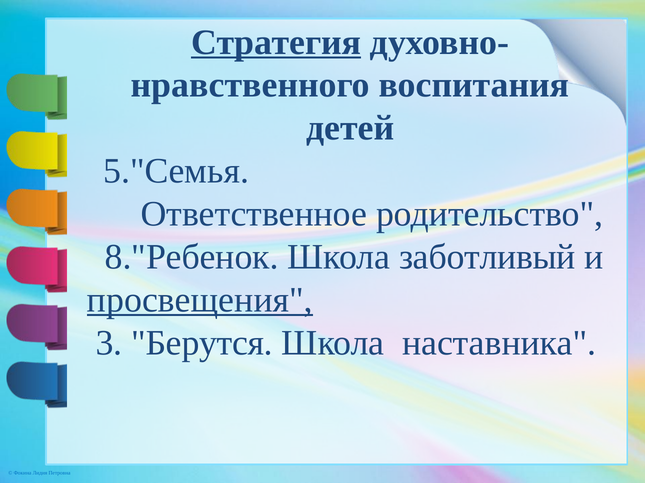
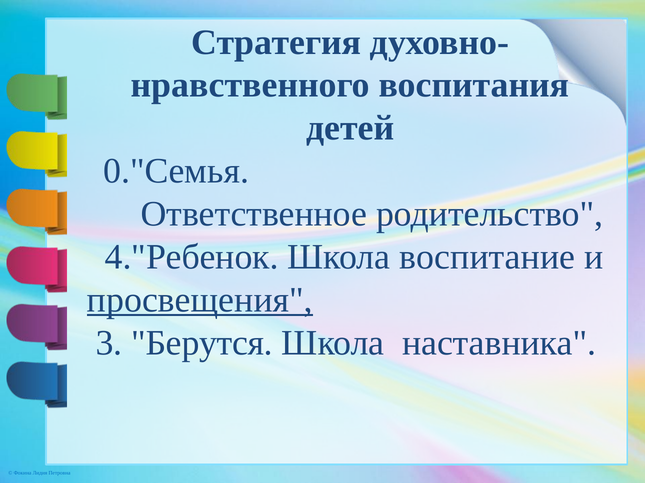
Стратегия underline: present -> none
5."Семья: 5."Семья -> 0."Семья
8."Ребенок: 8."Ребенок -> 4."Ребенок
заботливый: заботливый -> воспитание
